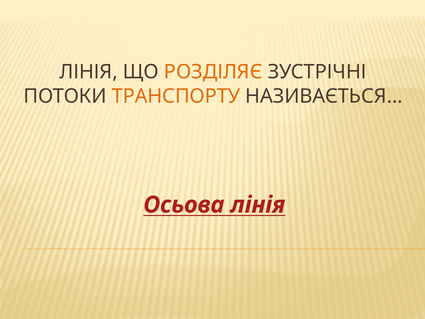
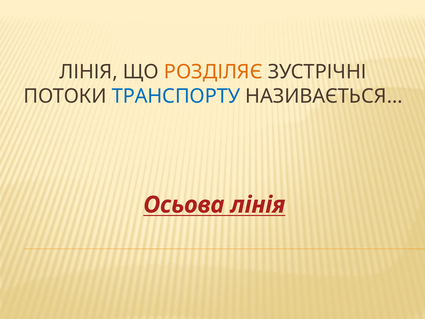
ТРАНСПОРТУ colour: orange -> blue
